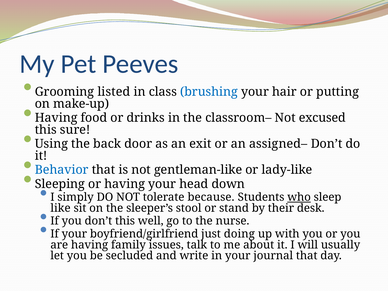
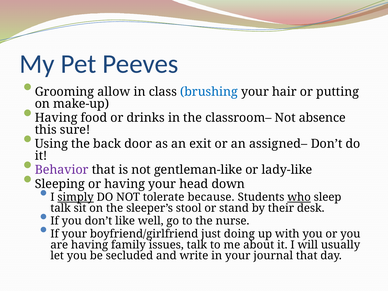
listed: listed -> allow
excused: excused -> absence
Behavior colour: blue -> purple
simply underline: none -> present
like at (61, 208): like -> talk
don’t this: this -> like
